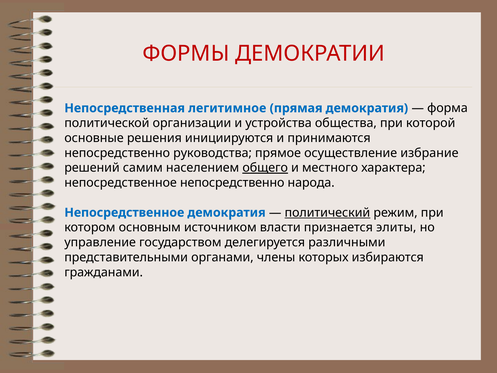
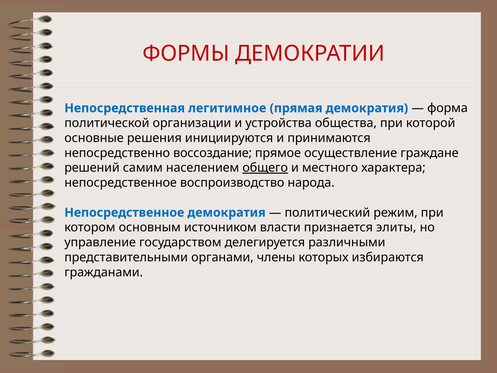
руководства: руководства -> воссоздание
избрание: избрание -> граждане
непосредственное непосредственно: непосредственно -> воспроизводство
политический underline: present -> none
